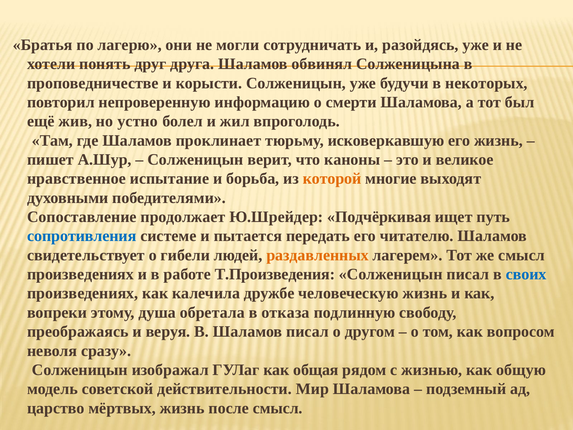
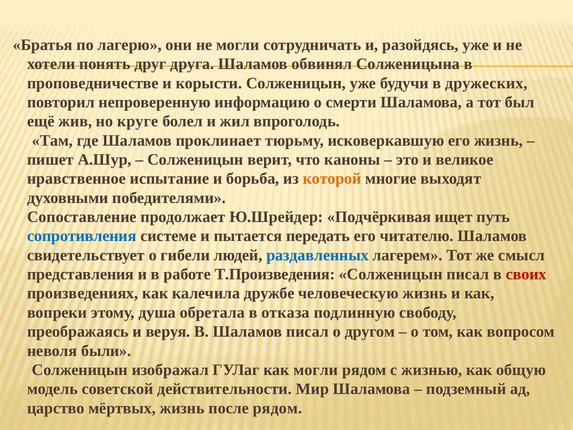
некоторых: некоторых -> дружеских
устно: устно -> круге
раздавленных colour: orange -> blue
произведениях at (80, 274): произведениях -> представления
своих colour: blue -> red
сразу: сразу -> были
как общая: общая -> могли
после смысл: смысл -> рядом
